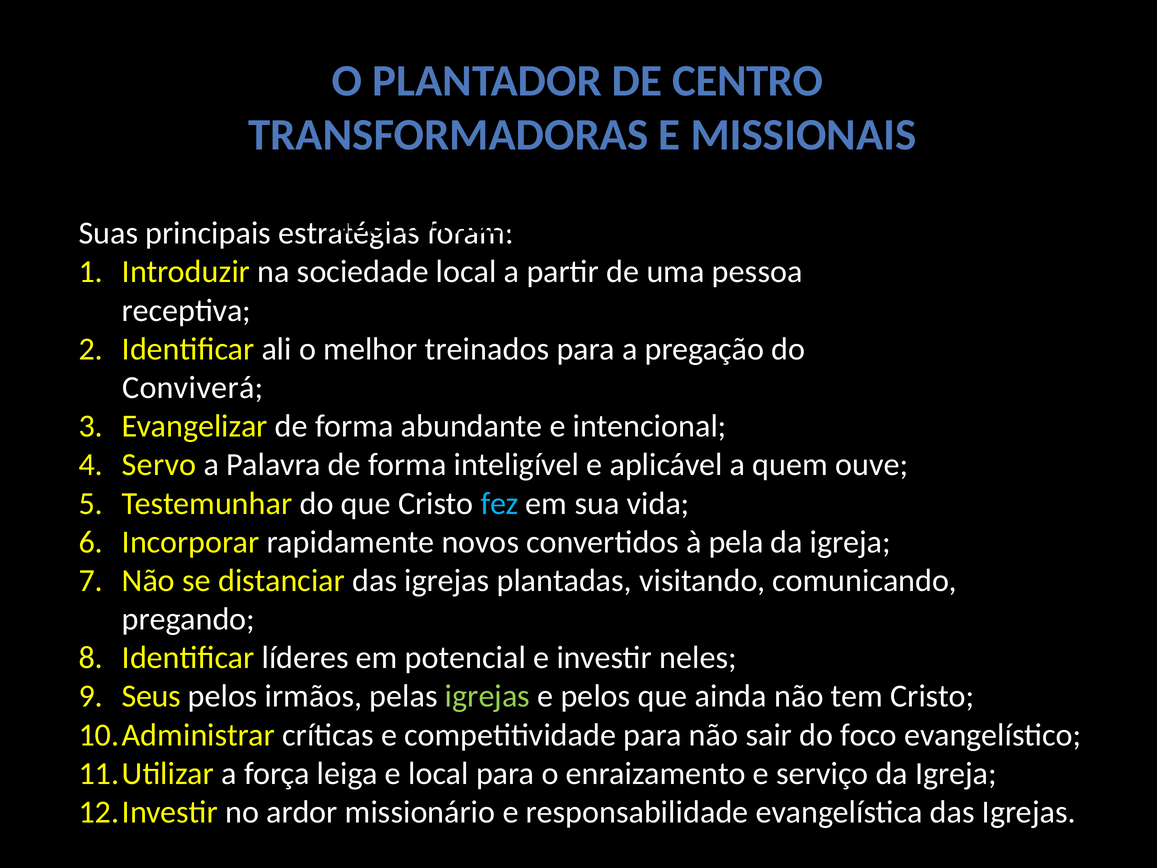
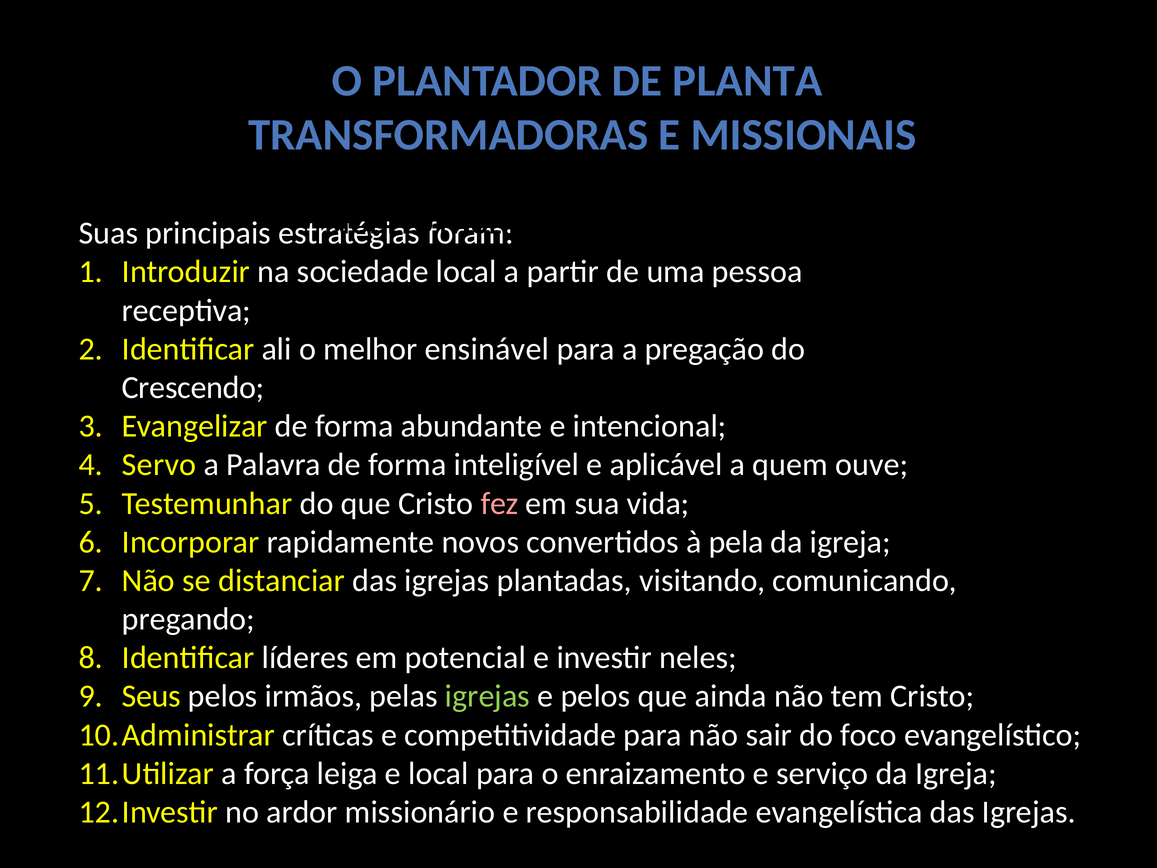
CENTRO: CENTRO -> PLANTA
treinados: treinados -> ensinável
Conviverá: Conviverá -> Crescendo
fez colour: light blue -> pink
